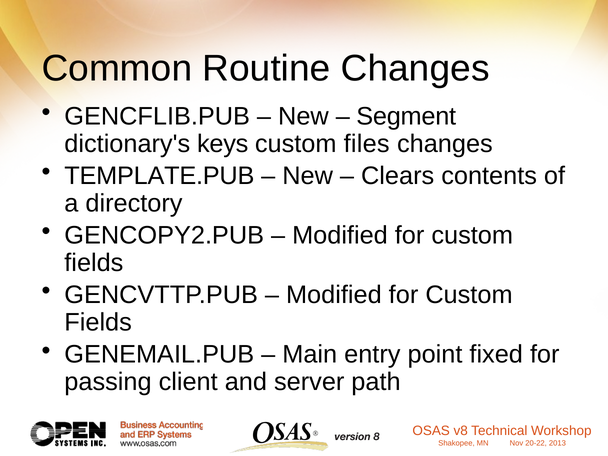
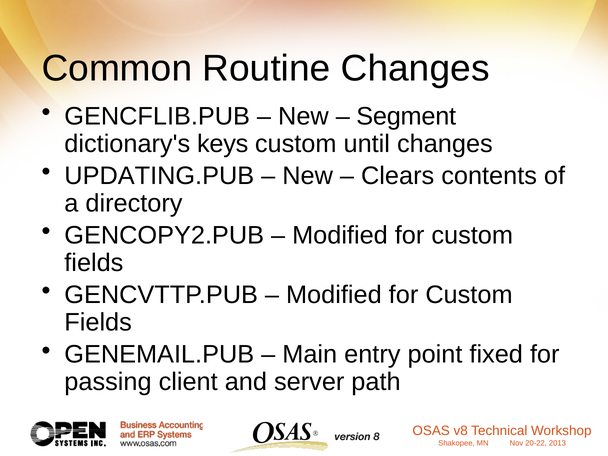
files: files -> until
TEMPLATE.PUB: TEMPLATE.PUB -> UPDATING.PUB
